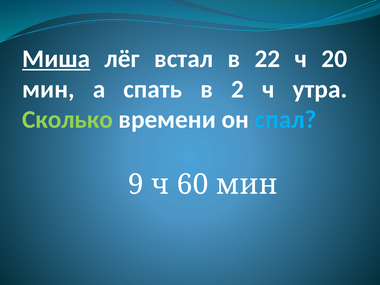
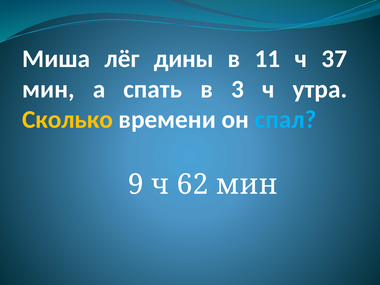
Миша underline: present -> none
встал: встал -> дины
22: 22 -> 11
20: 20 -> 37
2: 2 -> 3
Сколько colour: light green -> yellow
60: 60 -> 62
